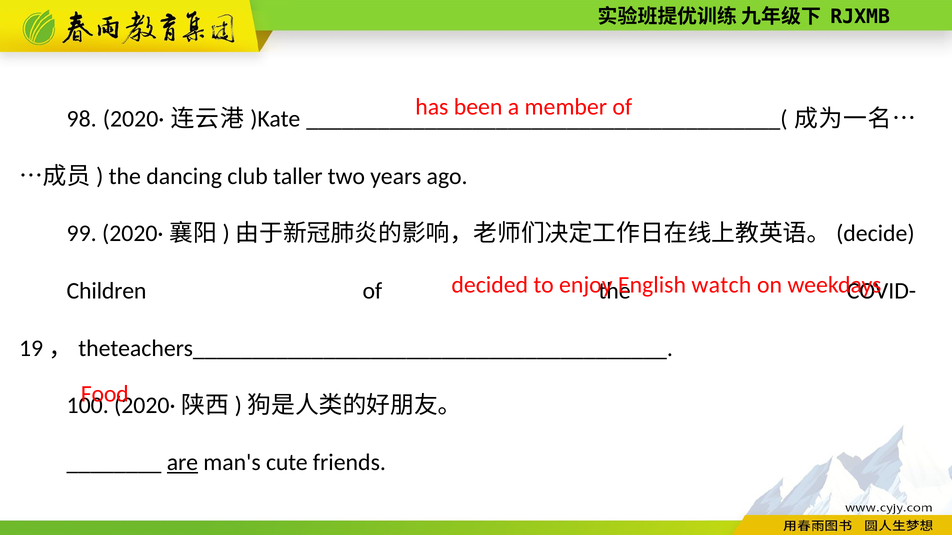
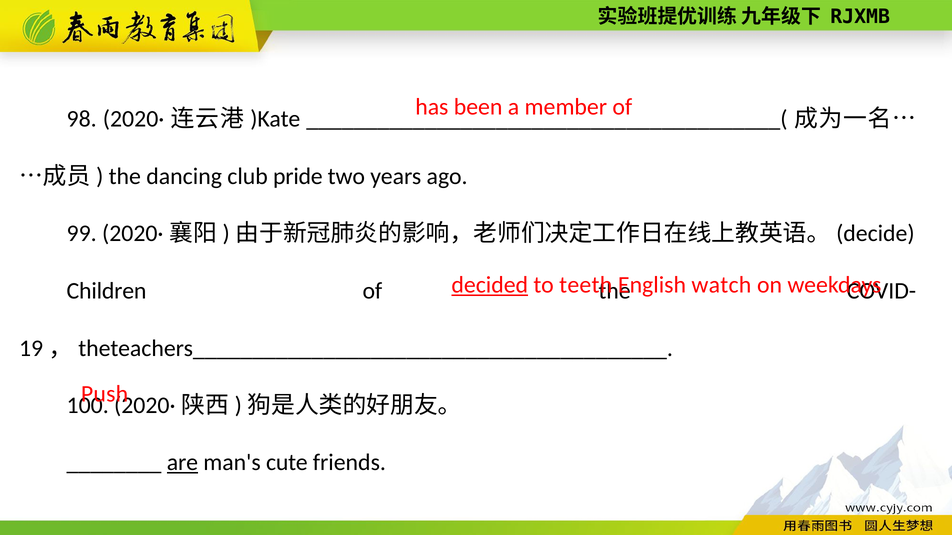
taller: taller -> pride
decided underline: none -> present
enjoy: enjoy -> teeth
Food: Food -> Push
